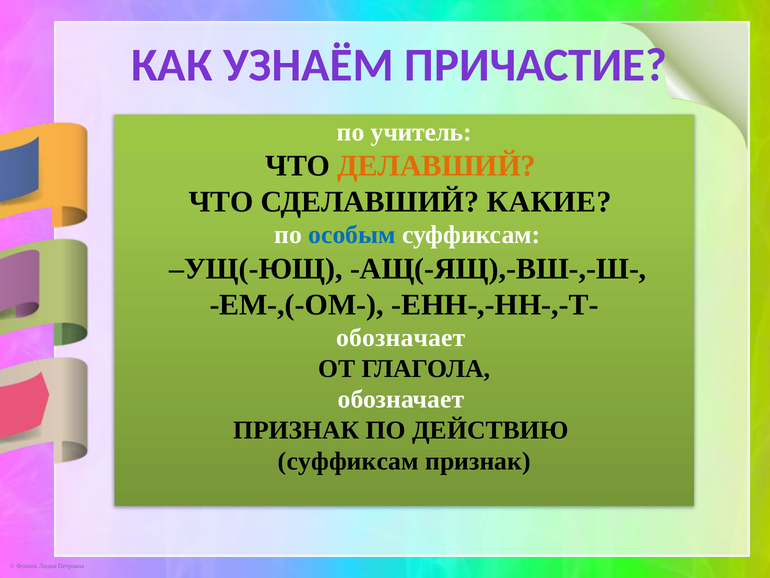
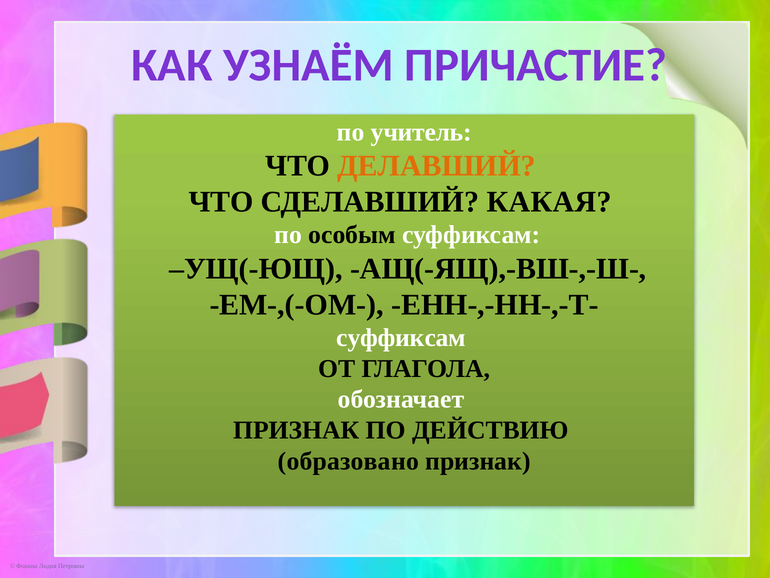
КАКИЕ: КАКИЕ -> КАКАЯ
особым colour: blue -> black
обозначает at (401, 337): обозначает -> суффиксам
суффиксам at (348, 461): суффиксам -> образовано
